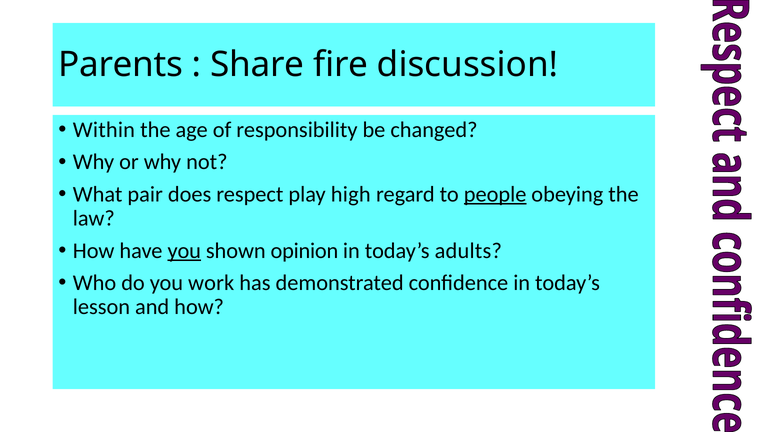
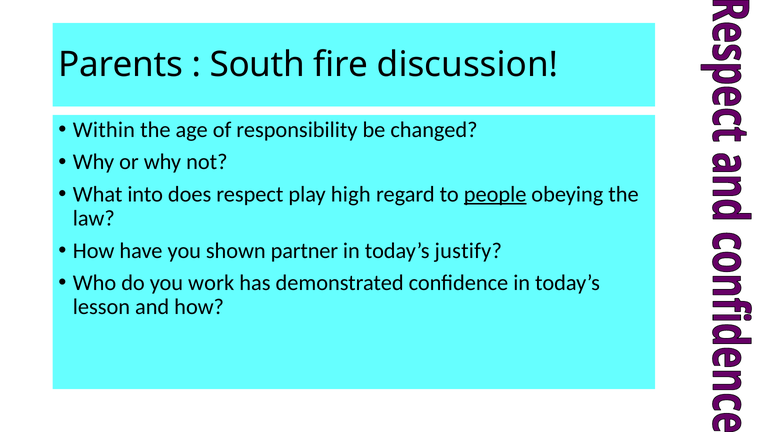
Share: Share -> South
pair: pair -> into
you at (184, 250) underline: present -> none
opinion: opinion -> partner
adults: adults -> justify
